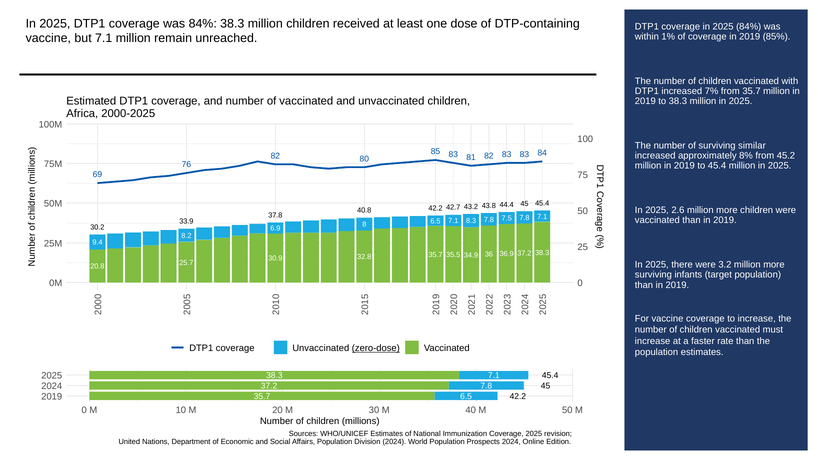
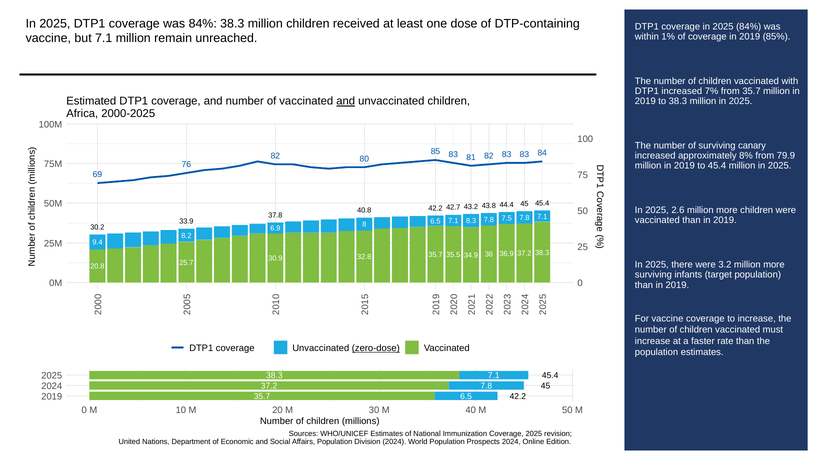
and at (346, 101) underline: none -> present
similar: similar -> canary
45.2: 45.2 -> 79.9
